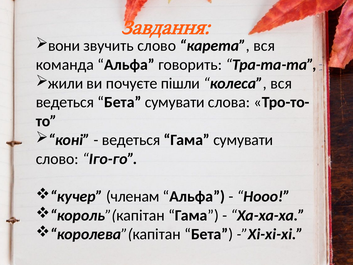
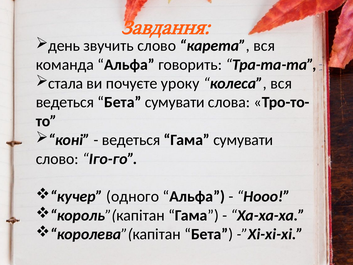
вони: вони -> день
жили: жили -> стала
пішли: пішли -> уроку
членам: членам -> одного
